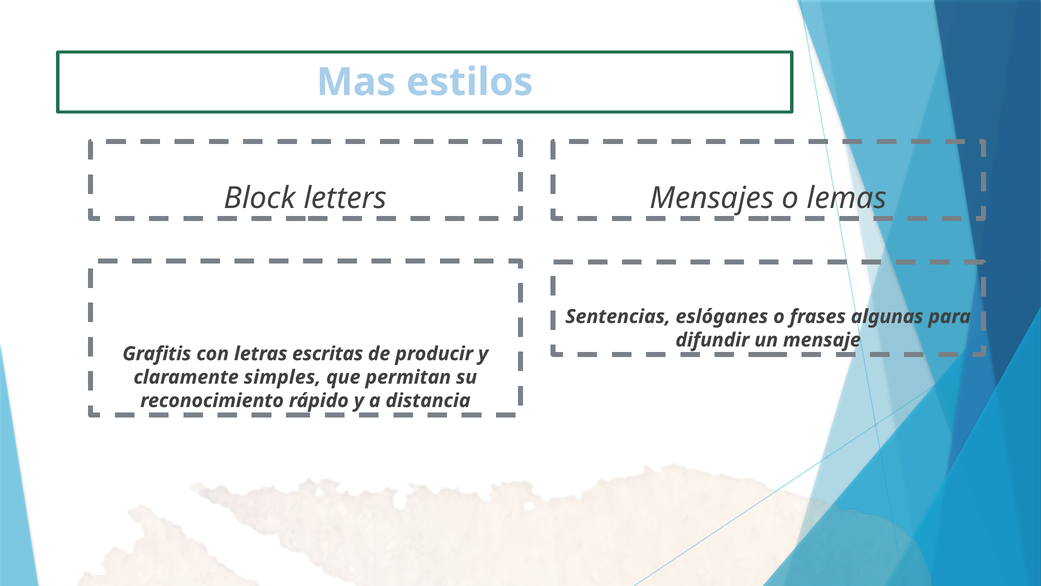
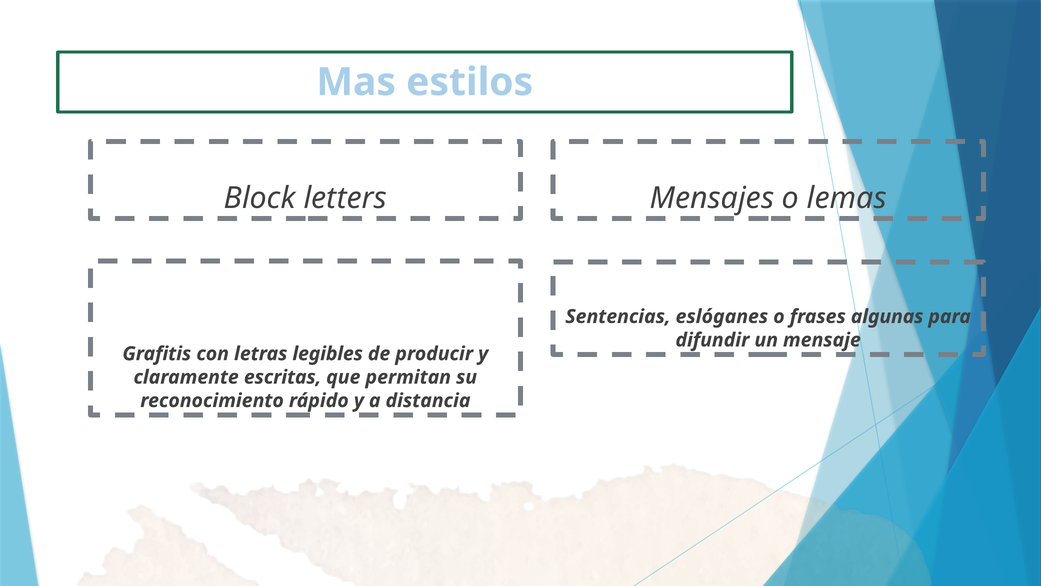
escritas: escritas -> legibles
simples: simples -> escritas
